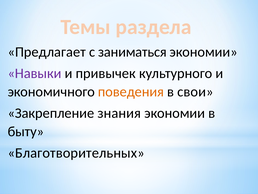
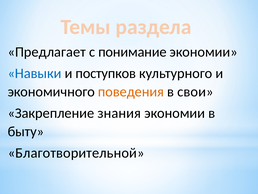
заниматься: заниматься -> понимание
Навыки colour: purple -> blue
привычек: привычек -> поступков
Благотворительных: Благотворительных -> Благотворительной
